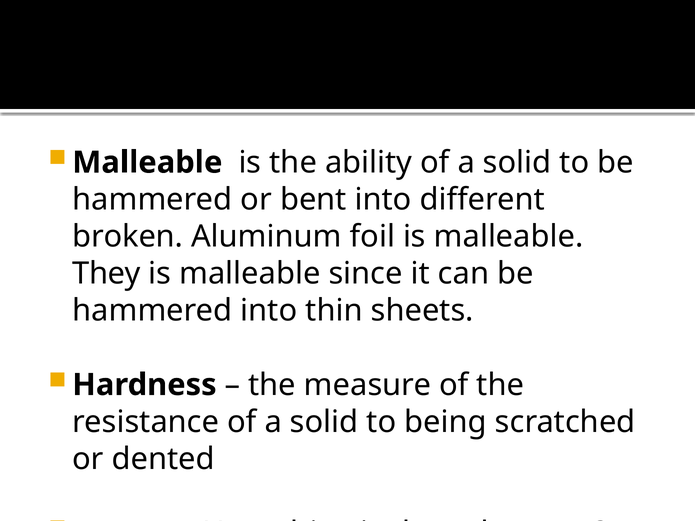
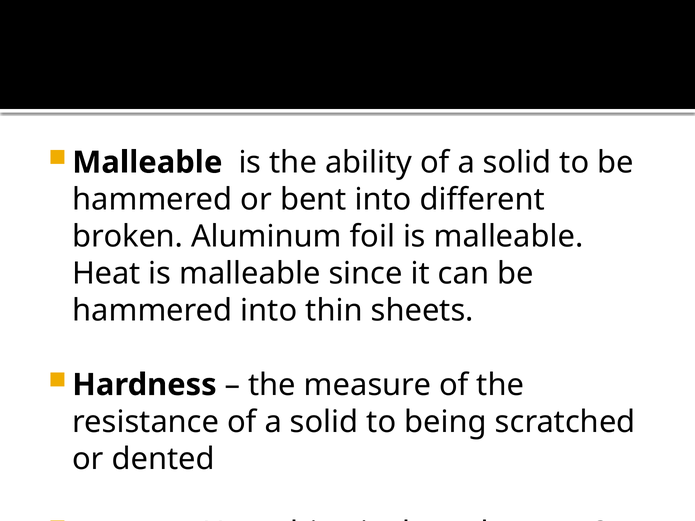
They: They -> Heat
